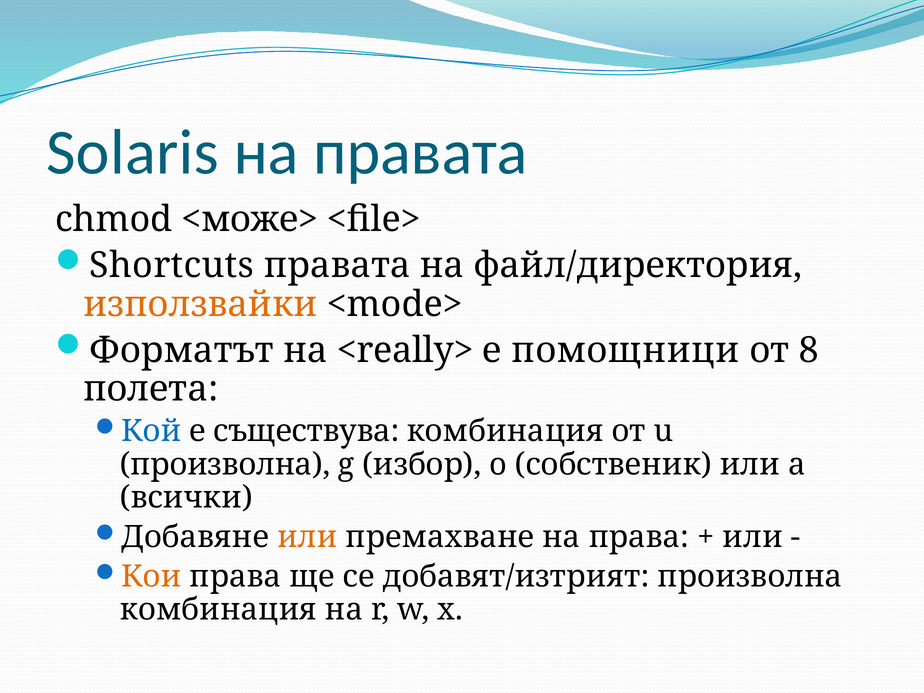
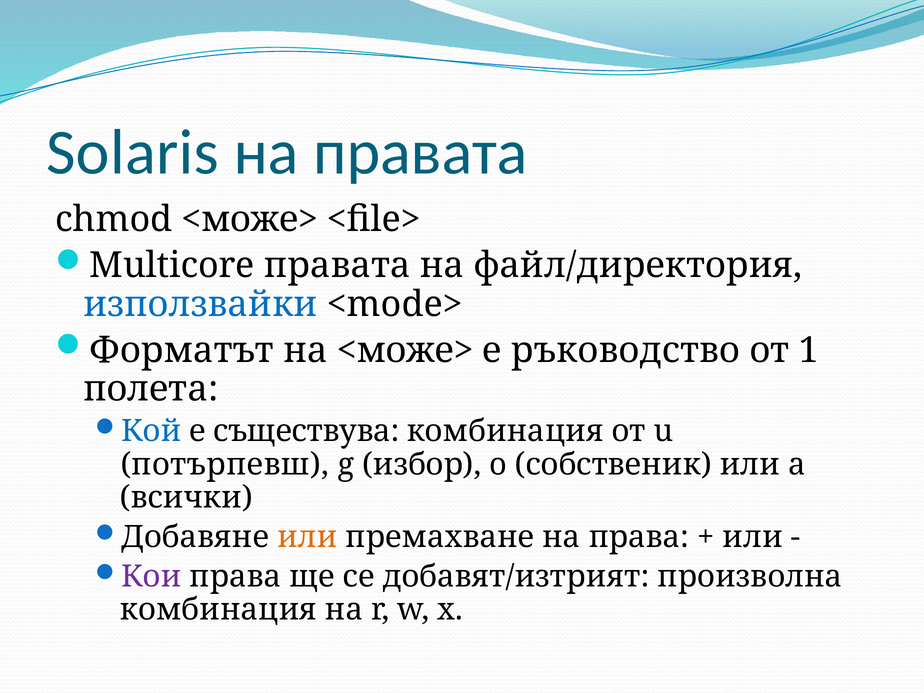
Shortcuts: Shortcuts -> Multicore
използвайки colour: orange -> blue
на <really>: <really> -> <може>
помощници: помощници -> ръководство
8: 8 -> 1
произволна at (225, 464): произволна -> потърпевш
Кои colour: orange -> purple
